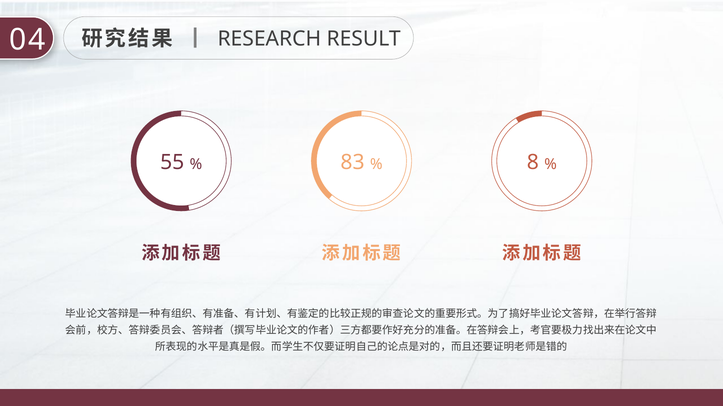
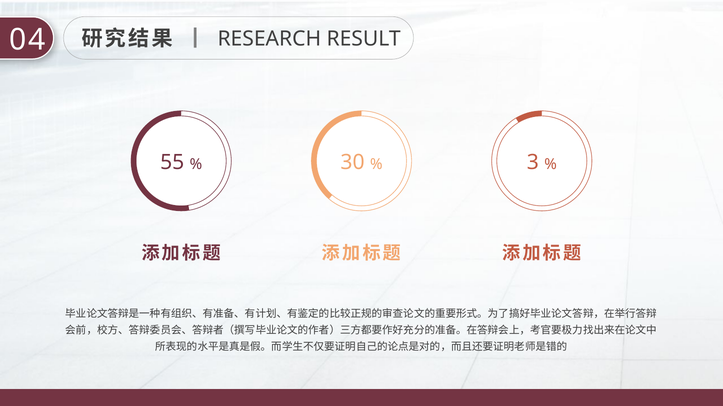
83: 83 -> 30
8: 8 -> 3
